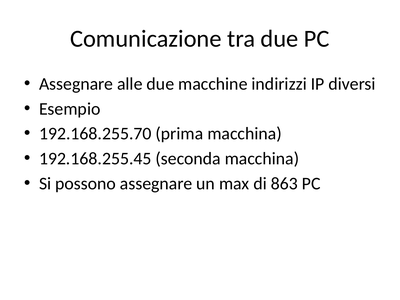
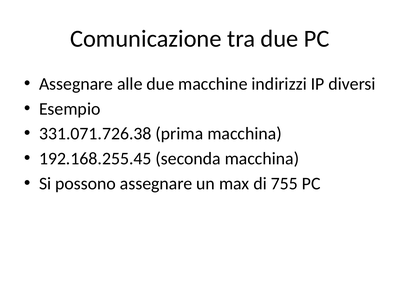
192.168.255.70: 192.168.255.70 -> 331.071.726.38
863: 863 -> 755
